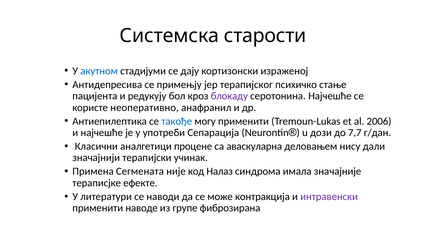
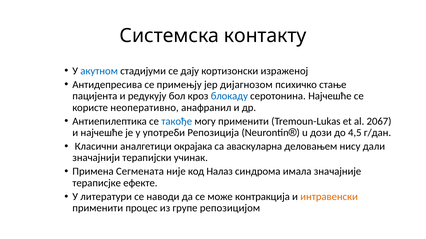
старости: старости -> контакту
терапијског: терапијског -> дијагнозом
блокаду colour: purple -> blue
2006: 2006 -> 2067
Сепарација: Сепарација -> Репозиција
7,7: 7,7 -> 4,5
процене: процене -> окрајака
интравенски colour: purple -> orange
наводе: наводе -> процес
фиброзирана: фиброзирана -> репозицијом
